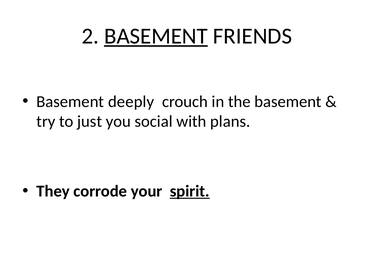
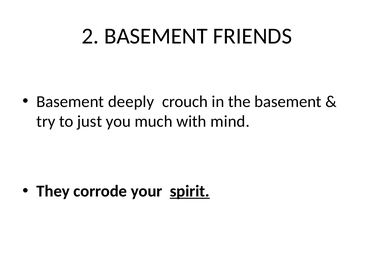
BASEMENT at (156, 36) underline: present -> none
social: social -> much
plans: plans -> mind
